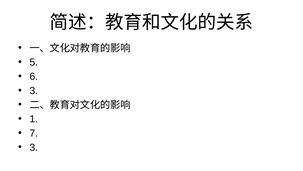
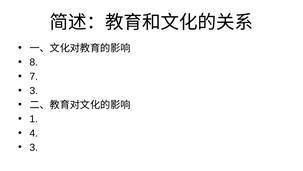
5: 5 -> 8
6: 6 -> 7
7: 7 -> 4
